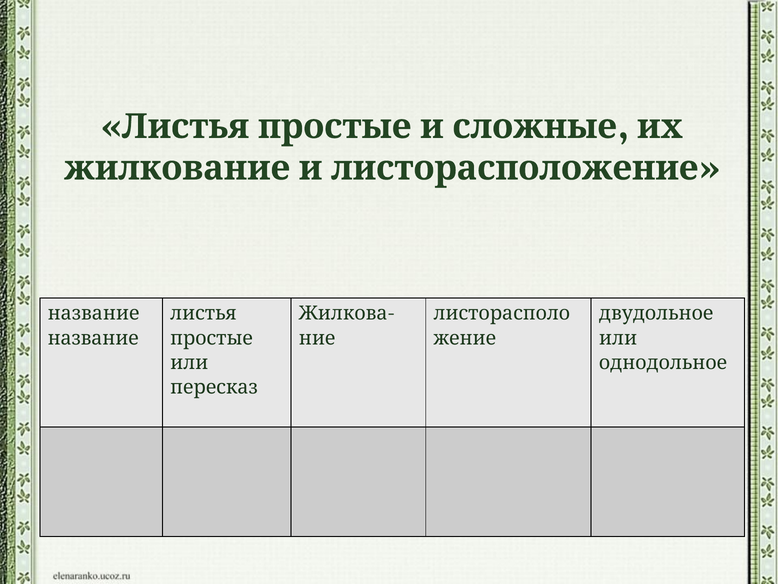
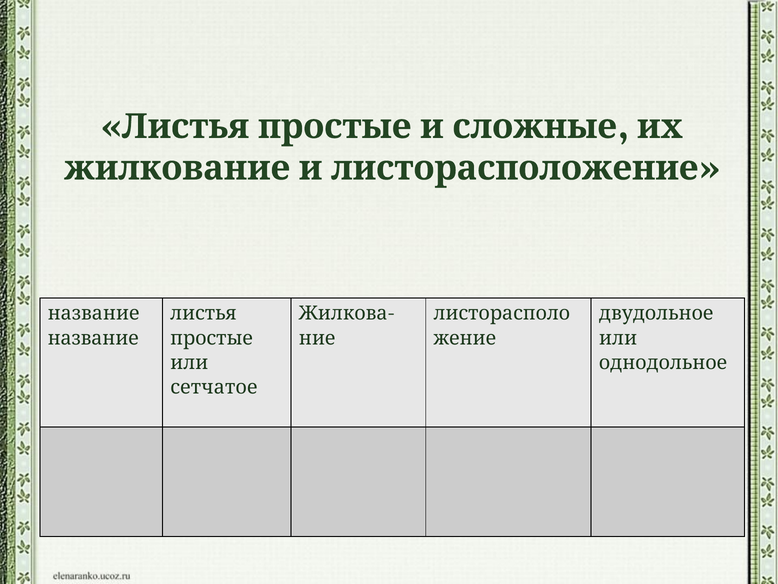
пересказ: пересказ -> сетчатое
